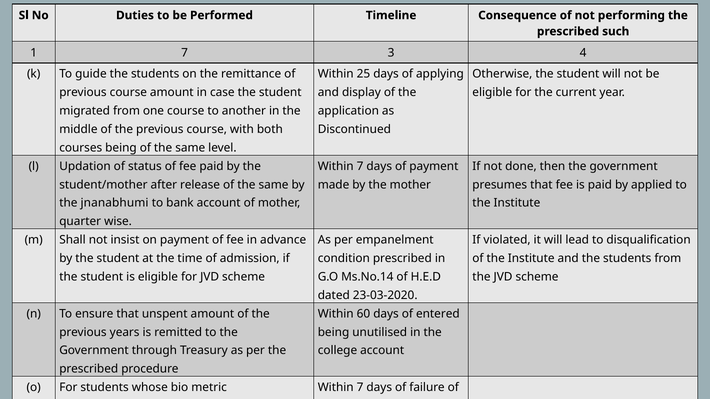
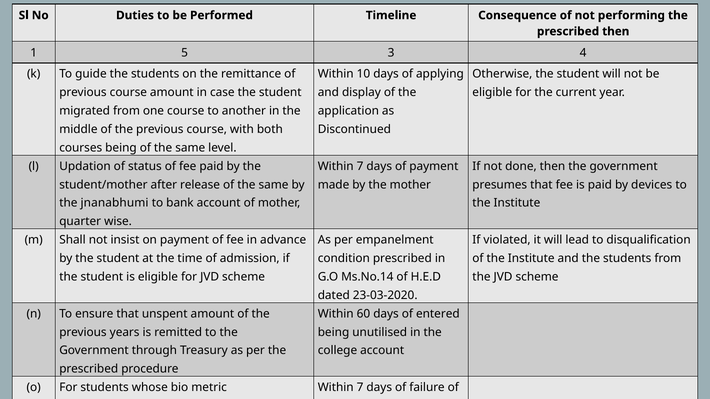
prescribed such: such -> then
1 7: 7 -> 5
25: 25 -> 10
applied: applied -> devices
